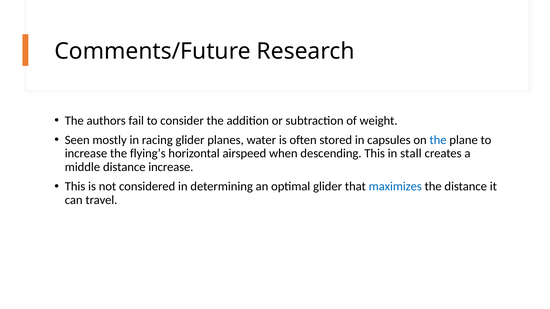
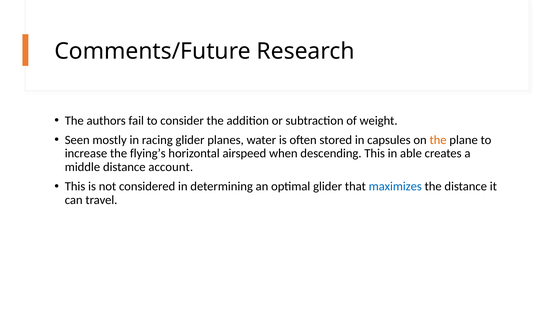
the at (438, 140) colour: blue -> orange
stall: stall -> able
distance increase: increase -> account
